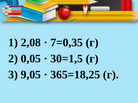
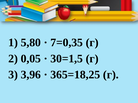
2,08: 2,08 -> 5,80
9,05: 9,05 -> 3,96
